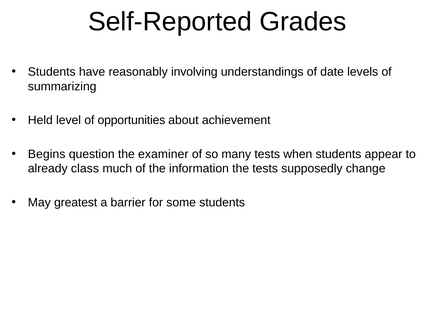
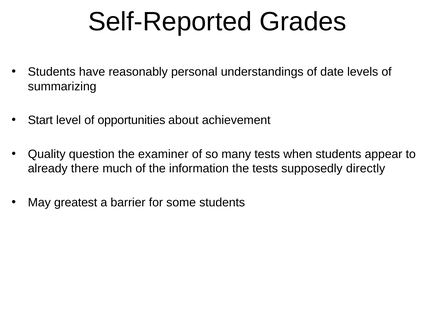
involving: involving -> personal
Held: Held -> Start
Begins: Begins -> Quality
class: class -> there
change: change -> directly
